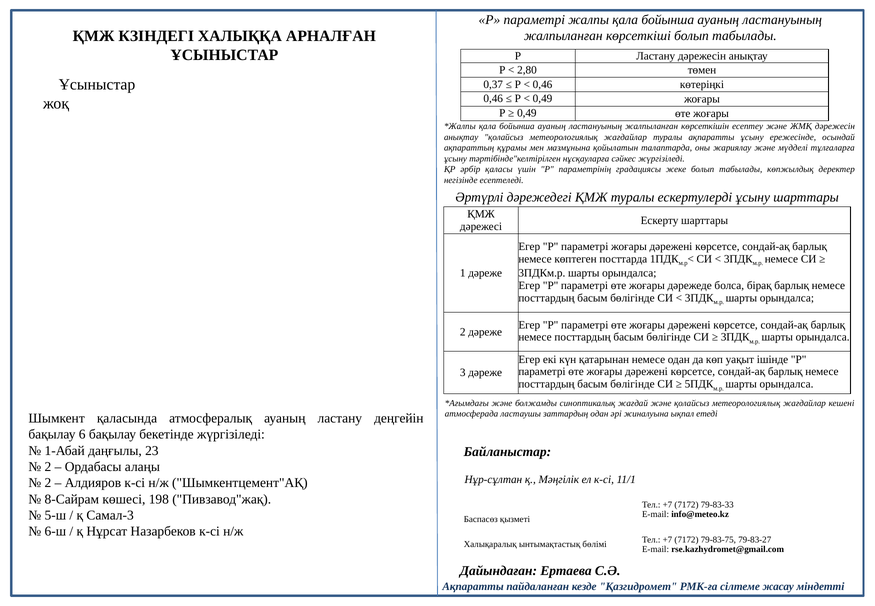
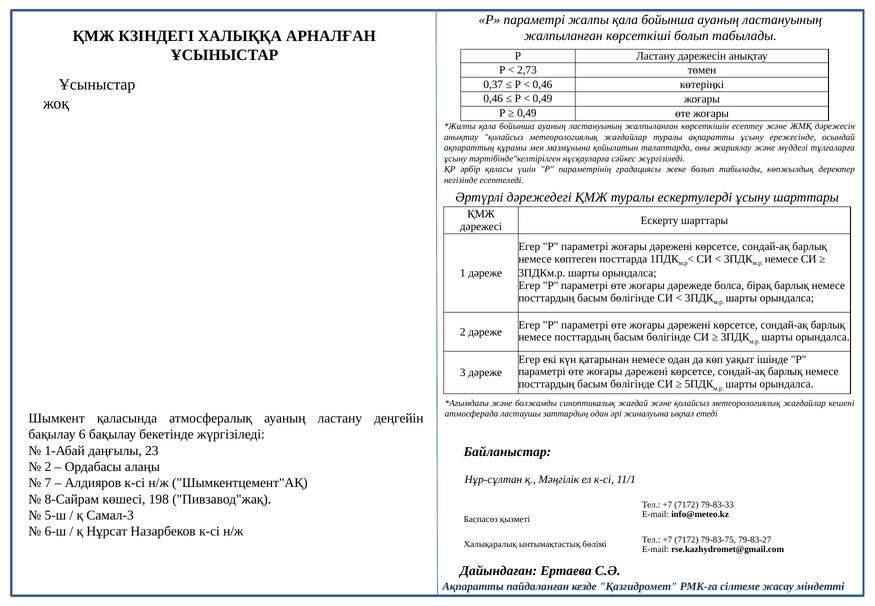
2,80: 2,80 -> 2,73
2 at (48, 483): 2 -> 7
